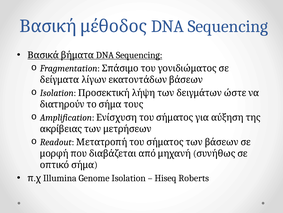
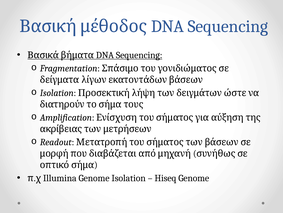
Hiseq Roberts: Roberts -> Genome
